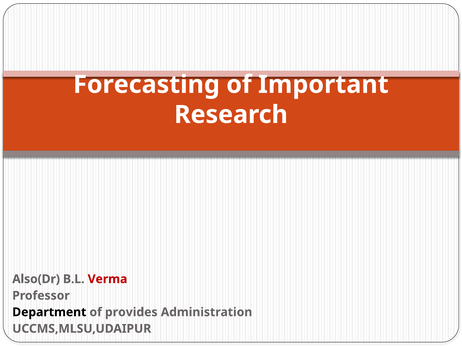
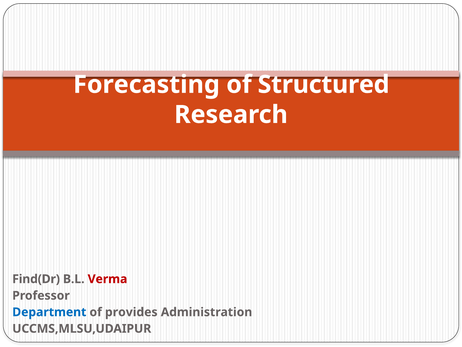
Important: Important -> Structured
Also(Dr: Also(Dr -> Find(Dr
Department colour: black -> blue
